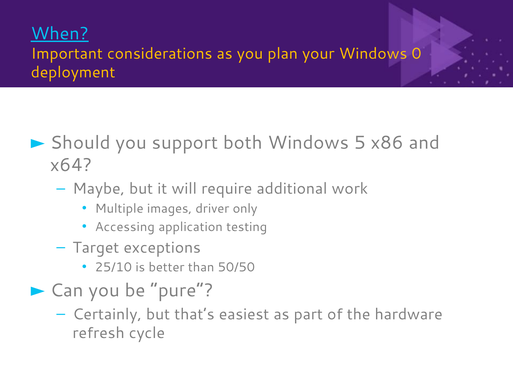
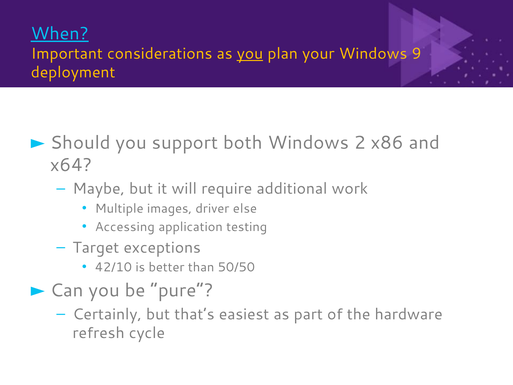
you at (250, 54) underline: none -> present
0: 0 -> 9
5: 5 -> 2
only: only -> else
25/10: 25/10 -> 42/10
